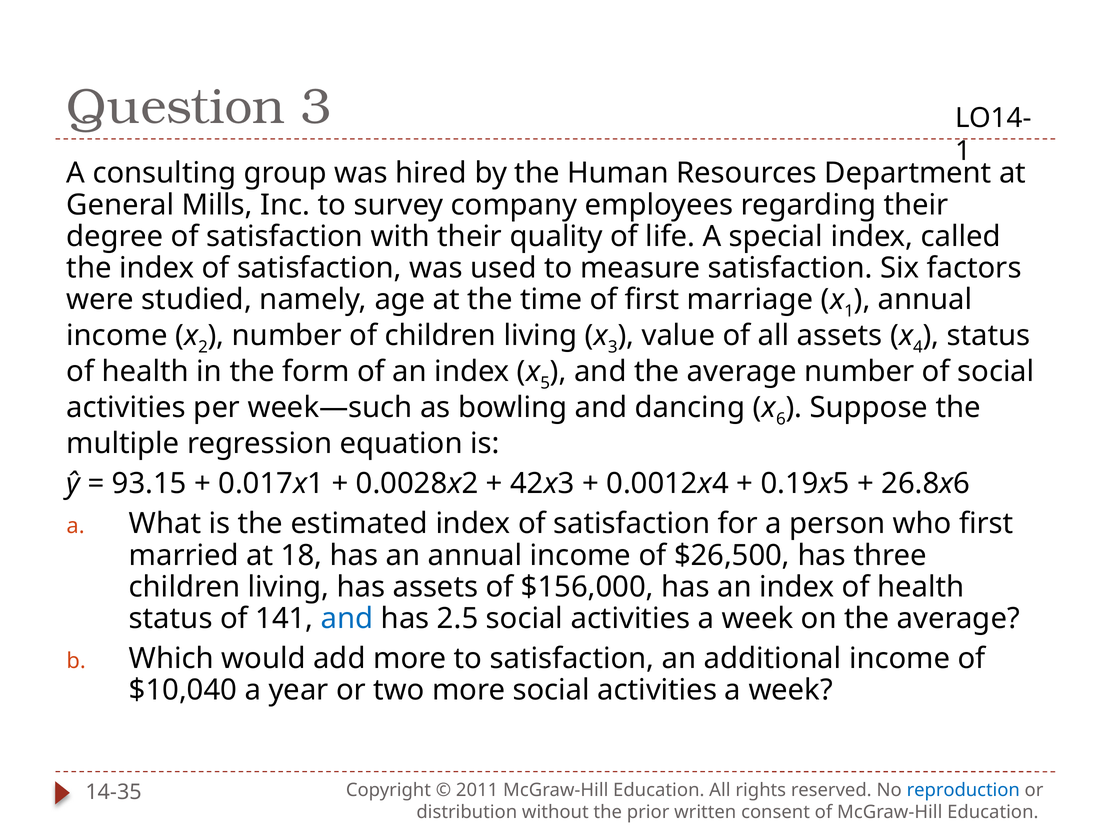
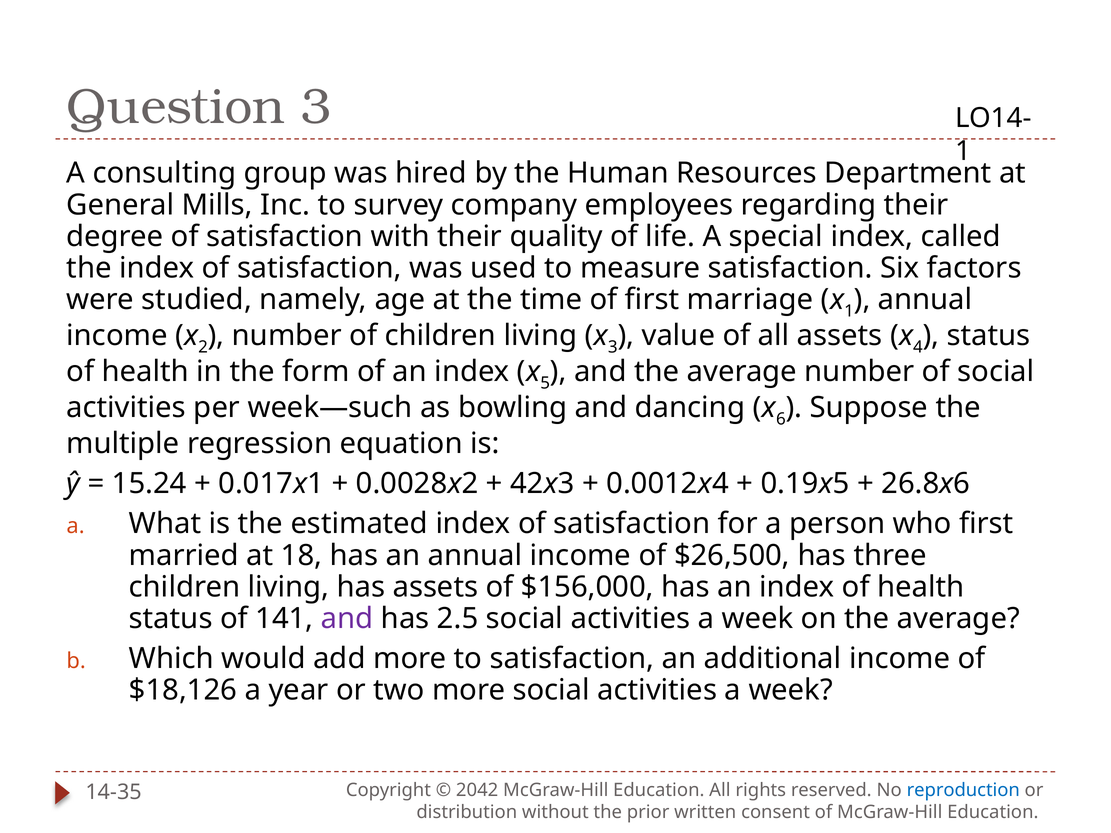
93.15: 93.15 -> 15.24
and at (347, 619) colour: blue -> purple
$10,040: $10,040 -> $18,126
2011: 2011 -> 2042
